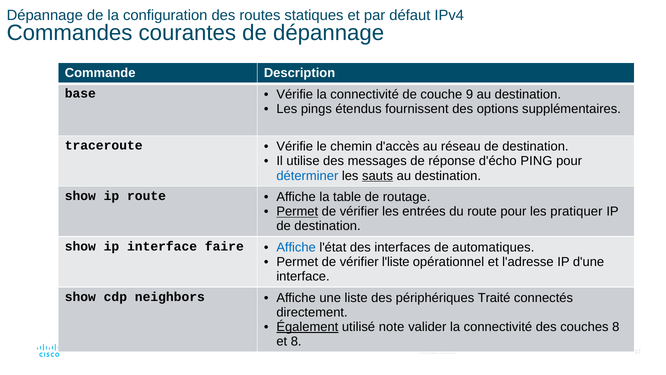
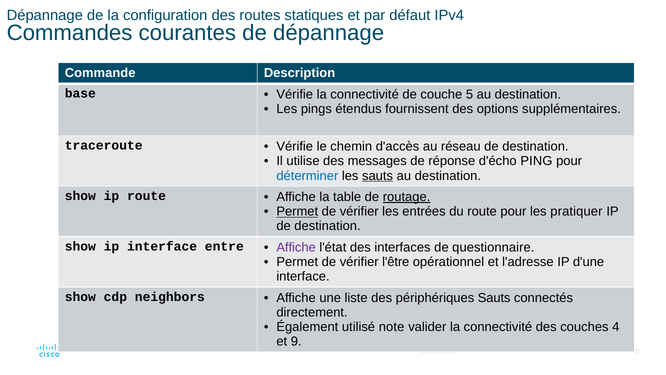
9: 9 -> 5
routage underline: none -> present
faire: faire -> entre
Affiche at (296, 247) colour: blue -> purple
automatiques: automatiques -> questionnaire
l'liste: l'liste -> l'être
périphériques Traité: Traité -> Sauts
Également underline: present -> none
couches 8: 8 -> 4
et 8: 8 -> 9
